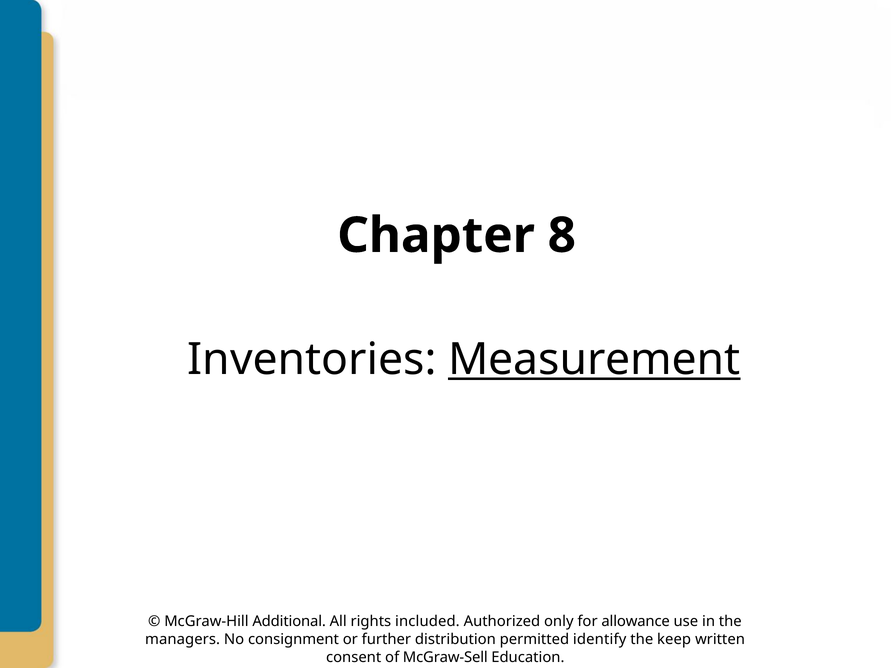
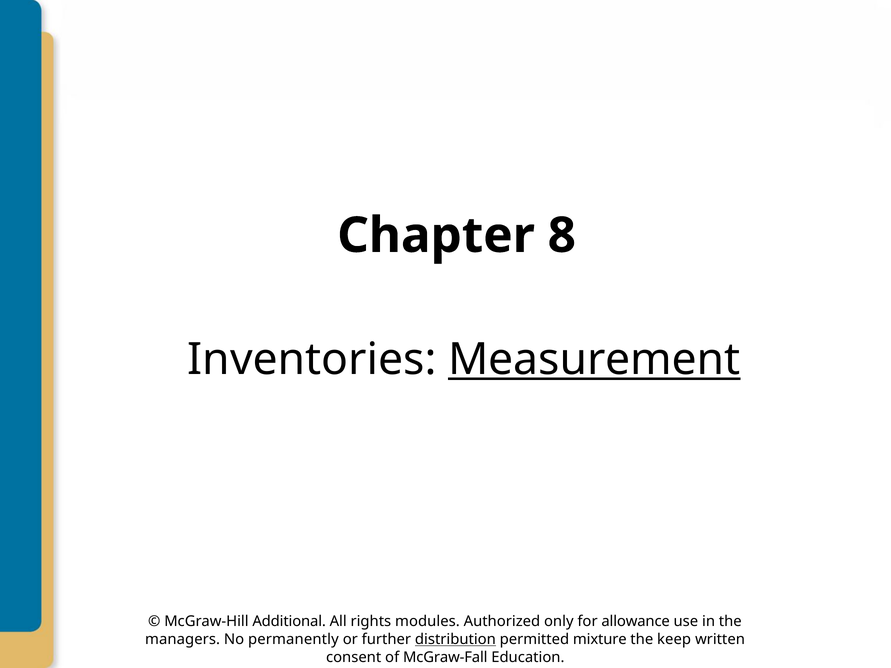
included: included -> modules
consignment: consignment -> permanently
distribution underline: none -> present
identify: identify -> mixture
McGraw-Sell: McGraw-Sell -> McGraw-Fall
